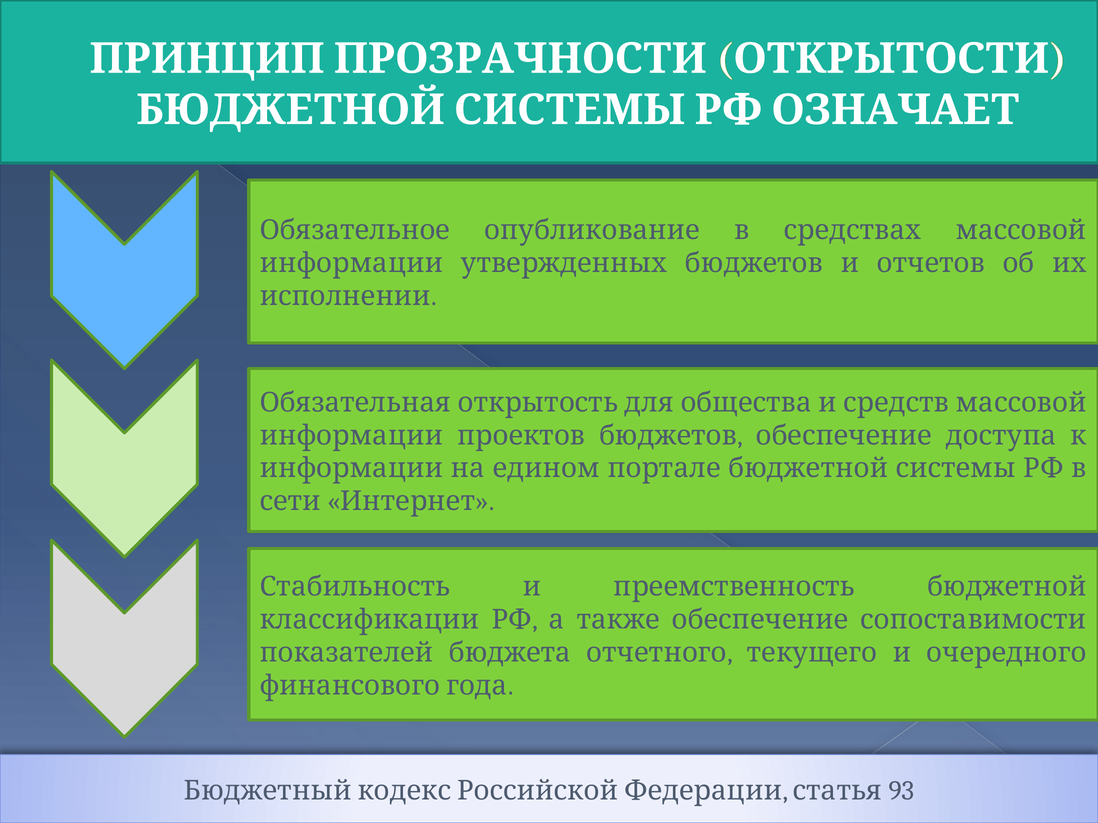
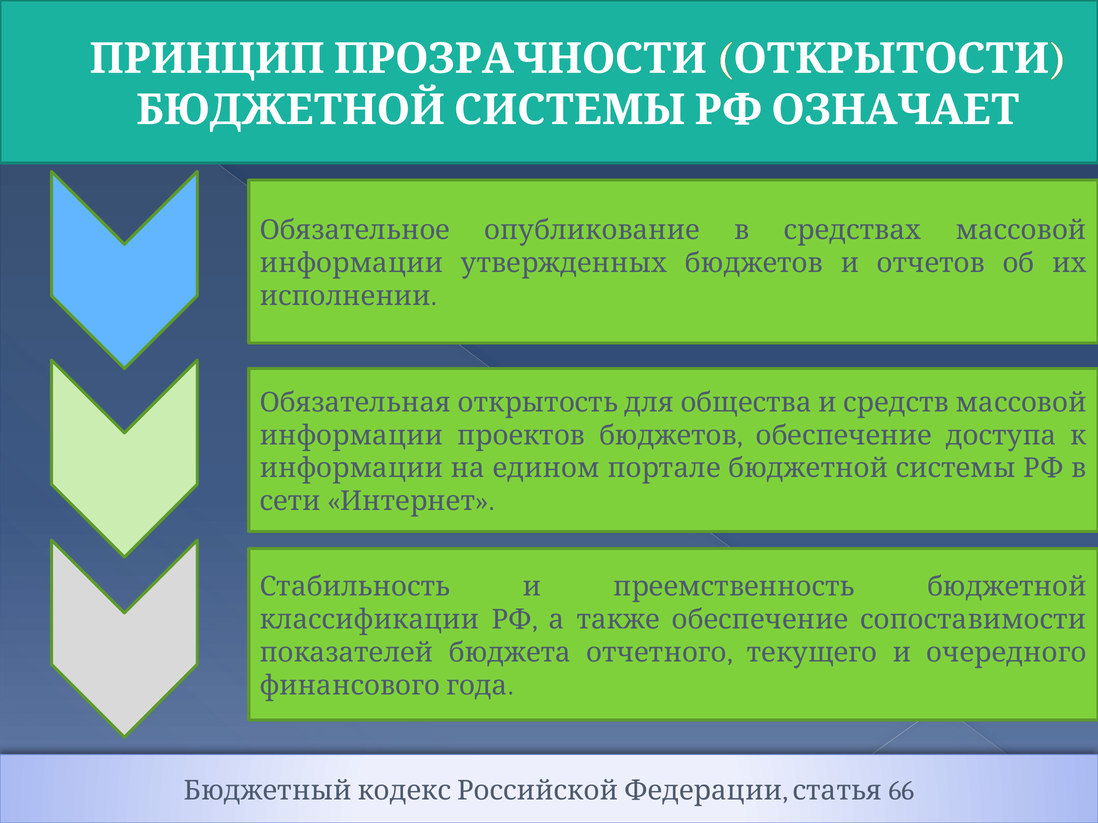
93: 93 -> 66
